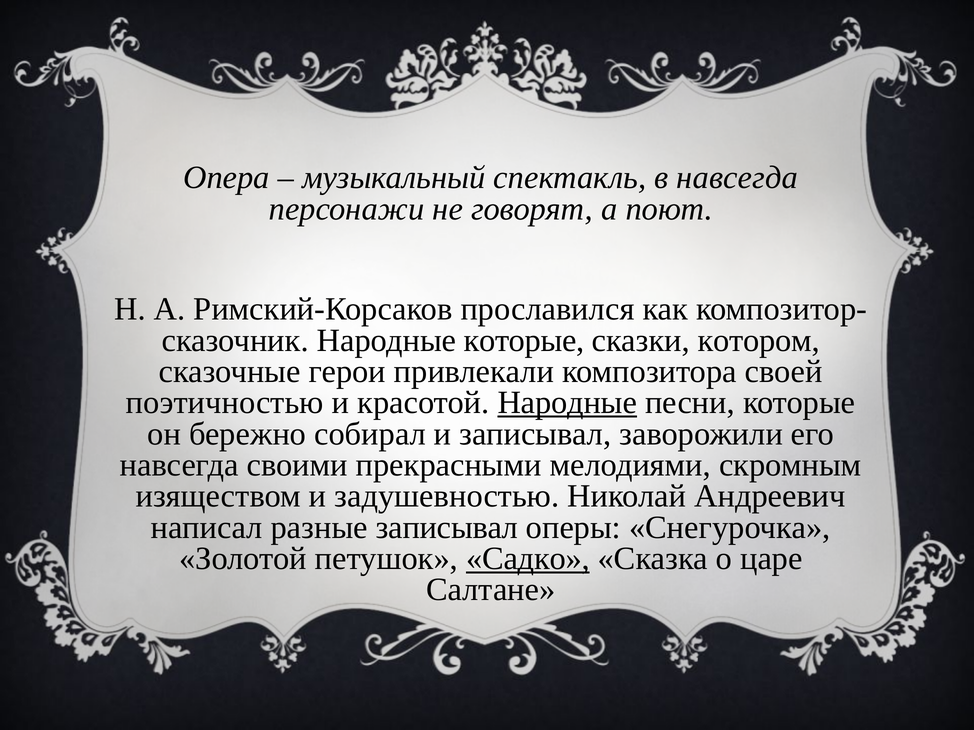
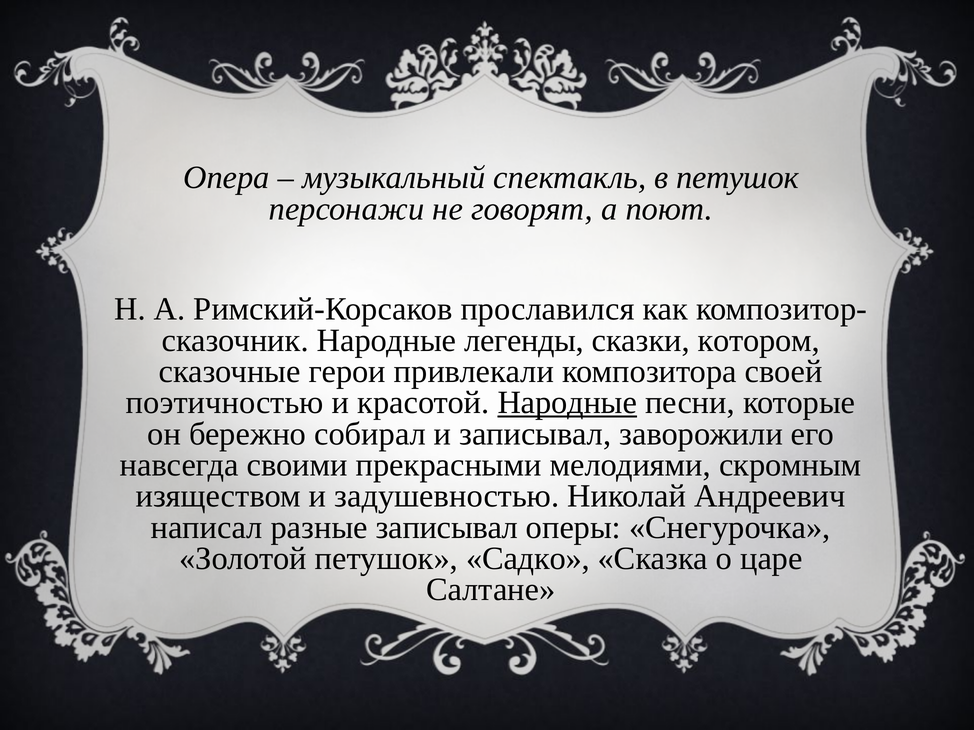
в навсегда: навсегда -> петушок
Народные которые: которые -> легенды
Садко underline: present -> none
